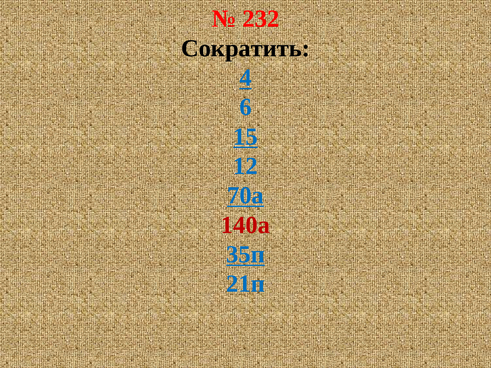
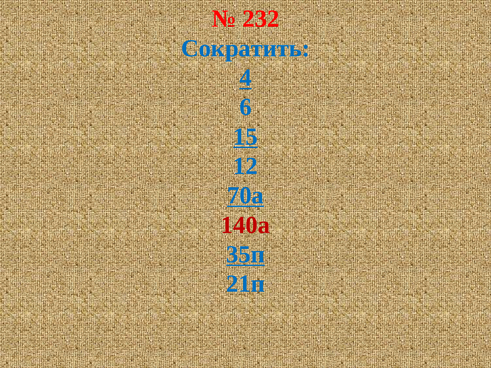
Сократить colour: black -> blue
